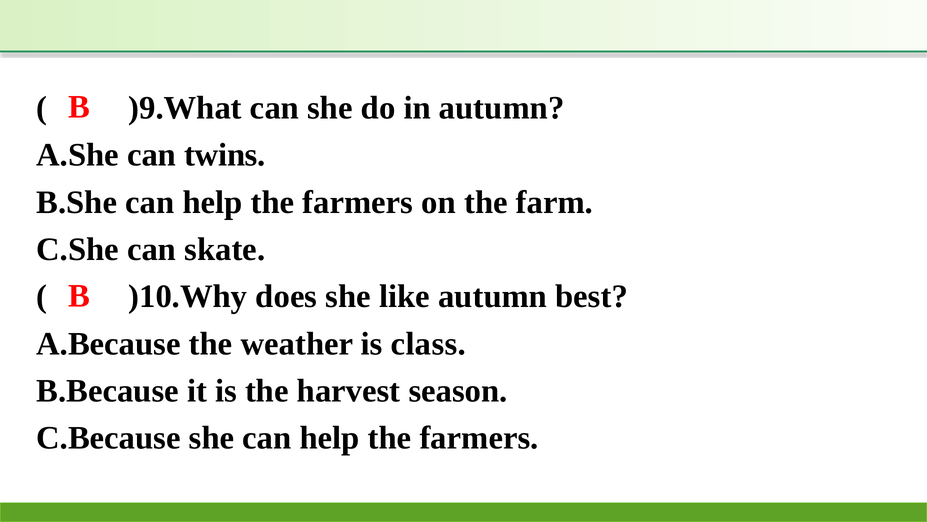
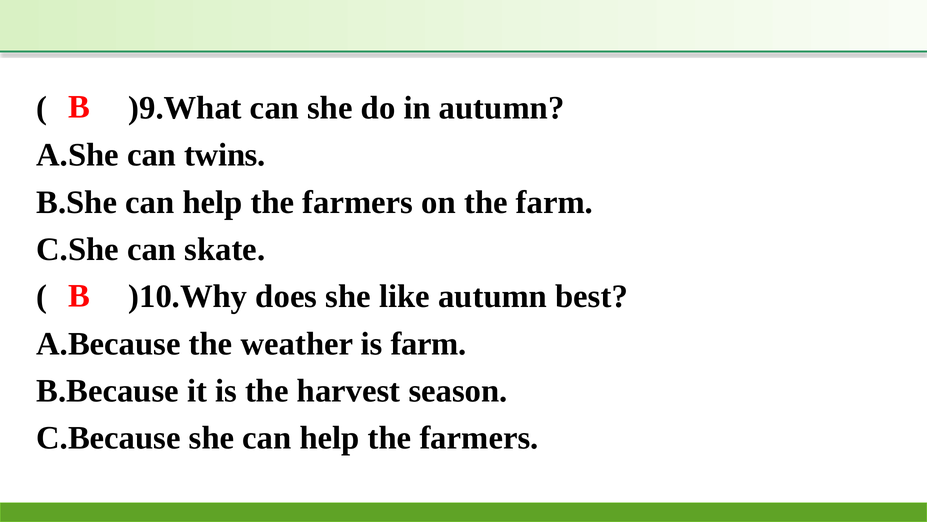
is class: class -> farm
